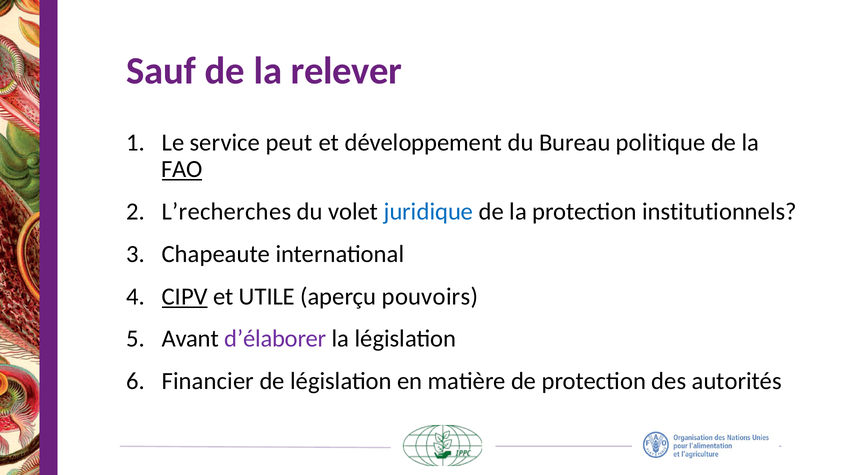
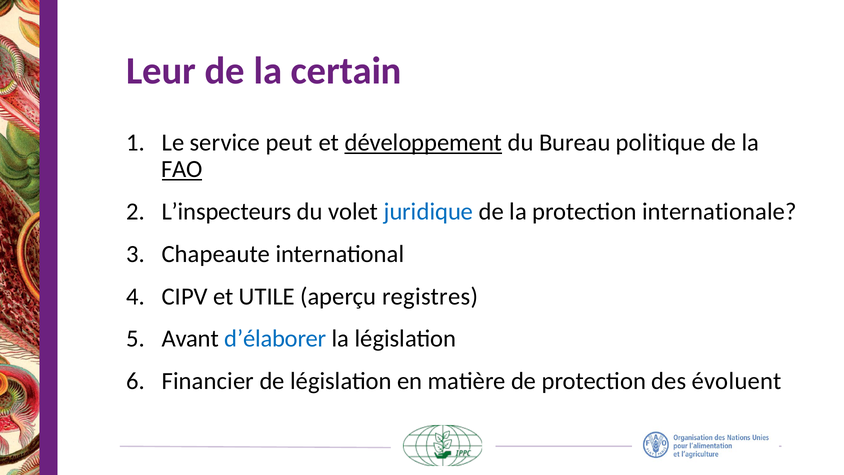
Sauf: Sauf -> Leur
relever: relever -> certain
développement underline: none -> present
L’recherches: L’recherches -> L’inspecteurs
institutionnels: institutionnels -> internationale
CIPV underline: present -> none
pouvoirs: pouvoirs -> registres
d’élaborer colour: purple -> blue
autorités: autorités -> évoluent
